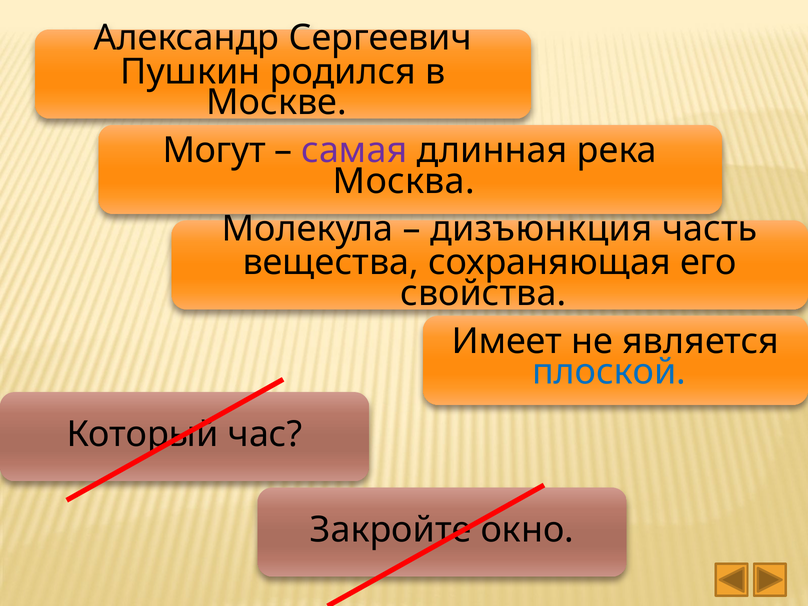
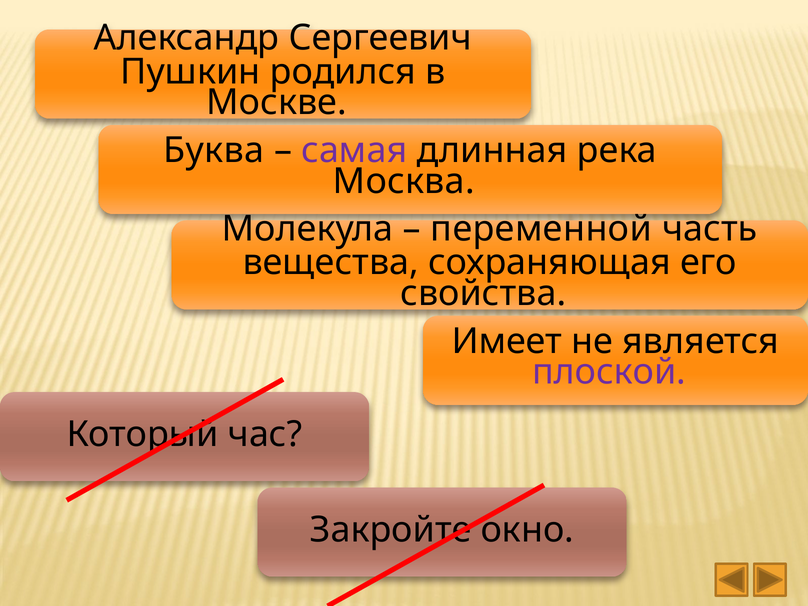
Могут: Могут -> Буква
дизъюнкция: дизъюнкция -> переменной
плоской colour: blue -> purple
